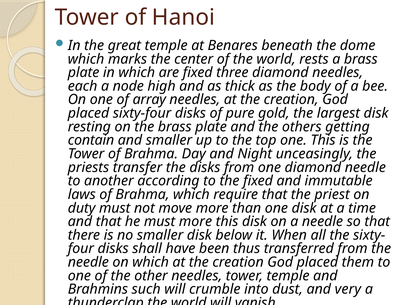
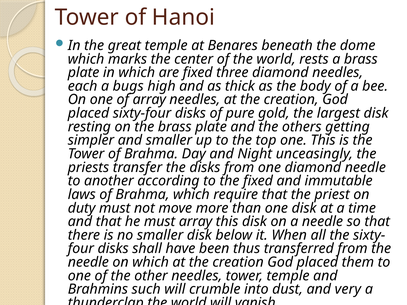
node: node -> bugs
contain: contain -> simpler
must more: more -> array
